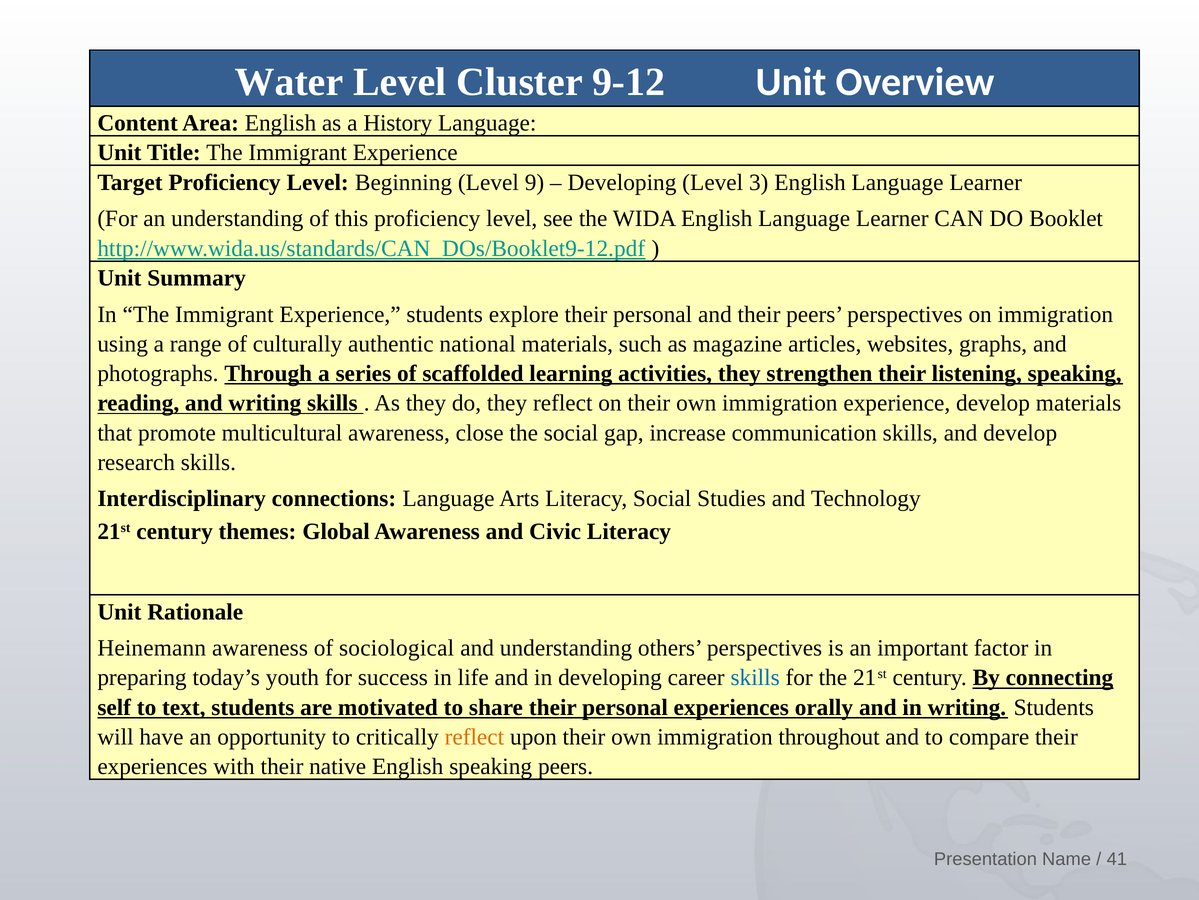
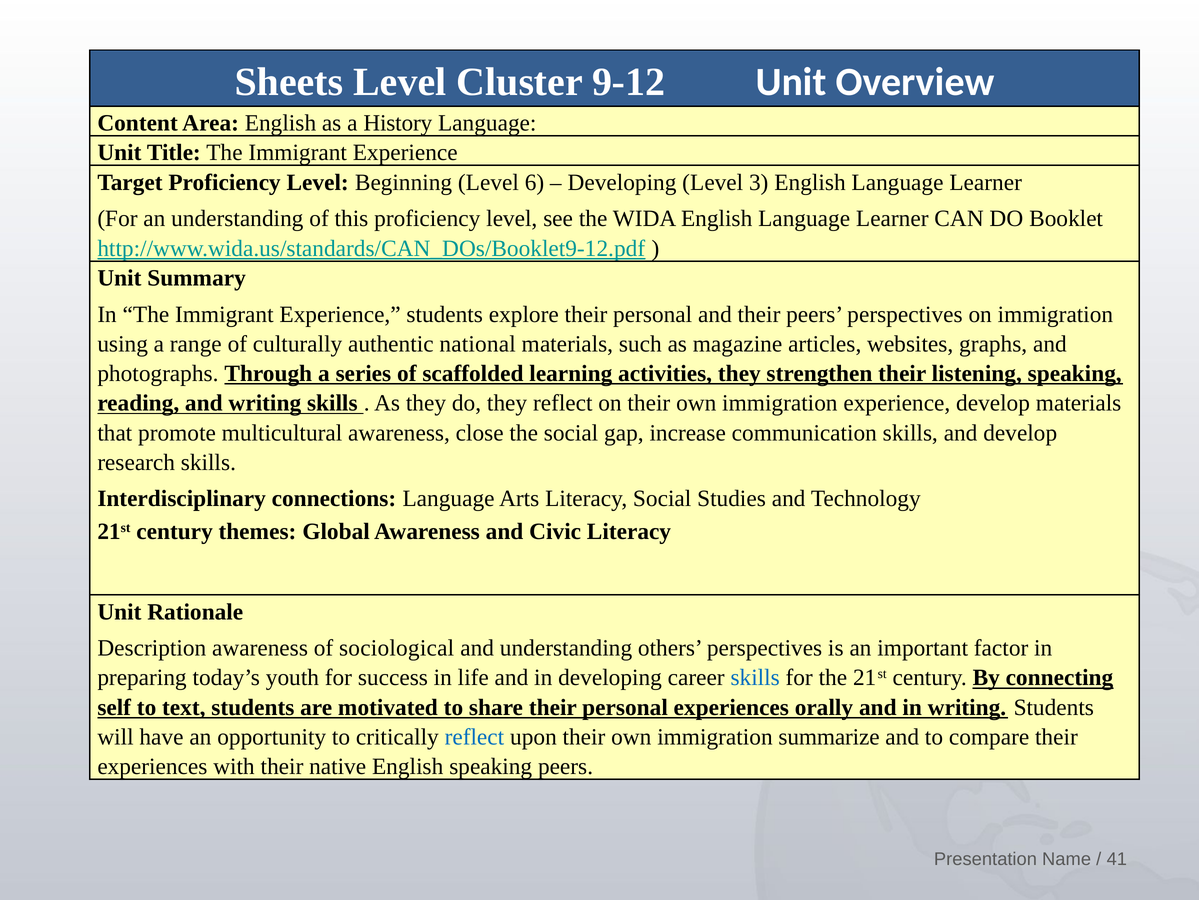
Water: Water -> Sheets
9: 9 -> 6
Heinemann: Heinemann -> Description
reflect at (474, 736) colour: orange -> blue
throughout: throughout -> summarize
